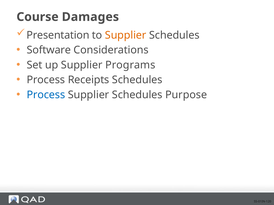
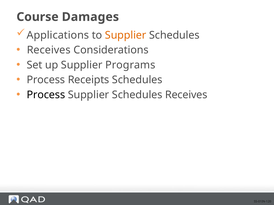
Presentation: Presentation -> Applications
Software at (49, 50): Software -> Receives
Process at (46, 95) colour: blue -> black
Schedules Purpose: Purpose -> Receives
